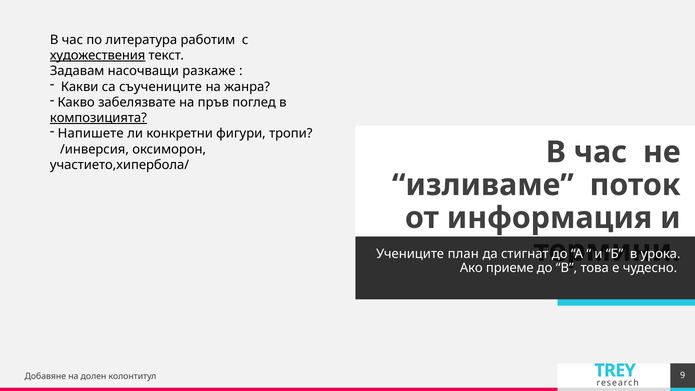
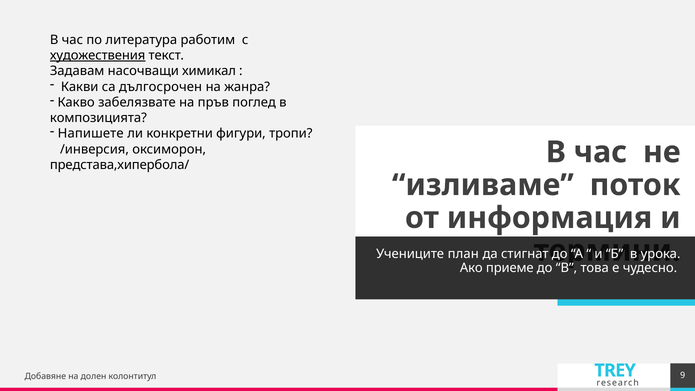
разкаже: разкаже -> химикал
съучениците: съучениците -> дългосрочен
композицията underline: present -> none
участието,хипербола/: участието,хипербола/ -> представа,хипербола/
